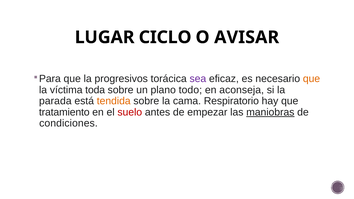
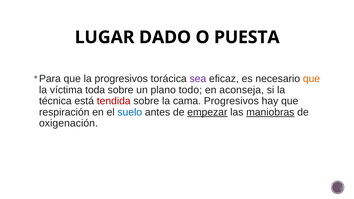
CICLO: CICLO -> DADO
AVISAR: AVISAR -> PUESTA
parada: parada -> técnica
tendida colour: orange -> red
cama Respiratorio: Respiratorio -> Progresivos
tratamiento: tratamiento -> respiración
suelo colour: red -> blue
empezar underline: none -> present
condiciones: condiciones -> oxigenación
